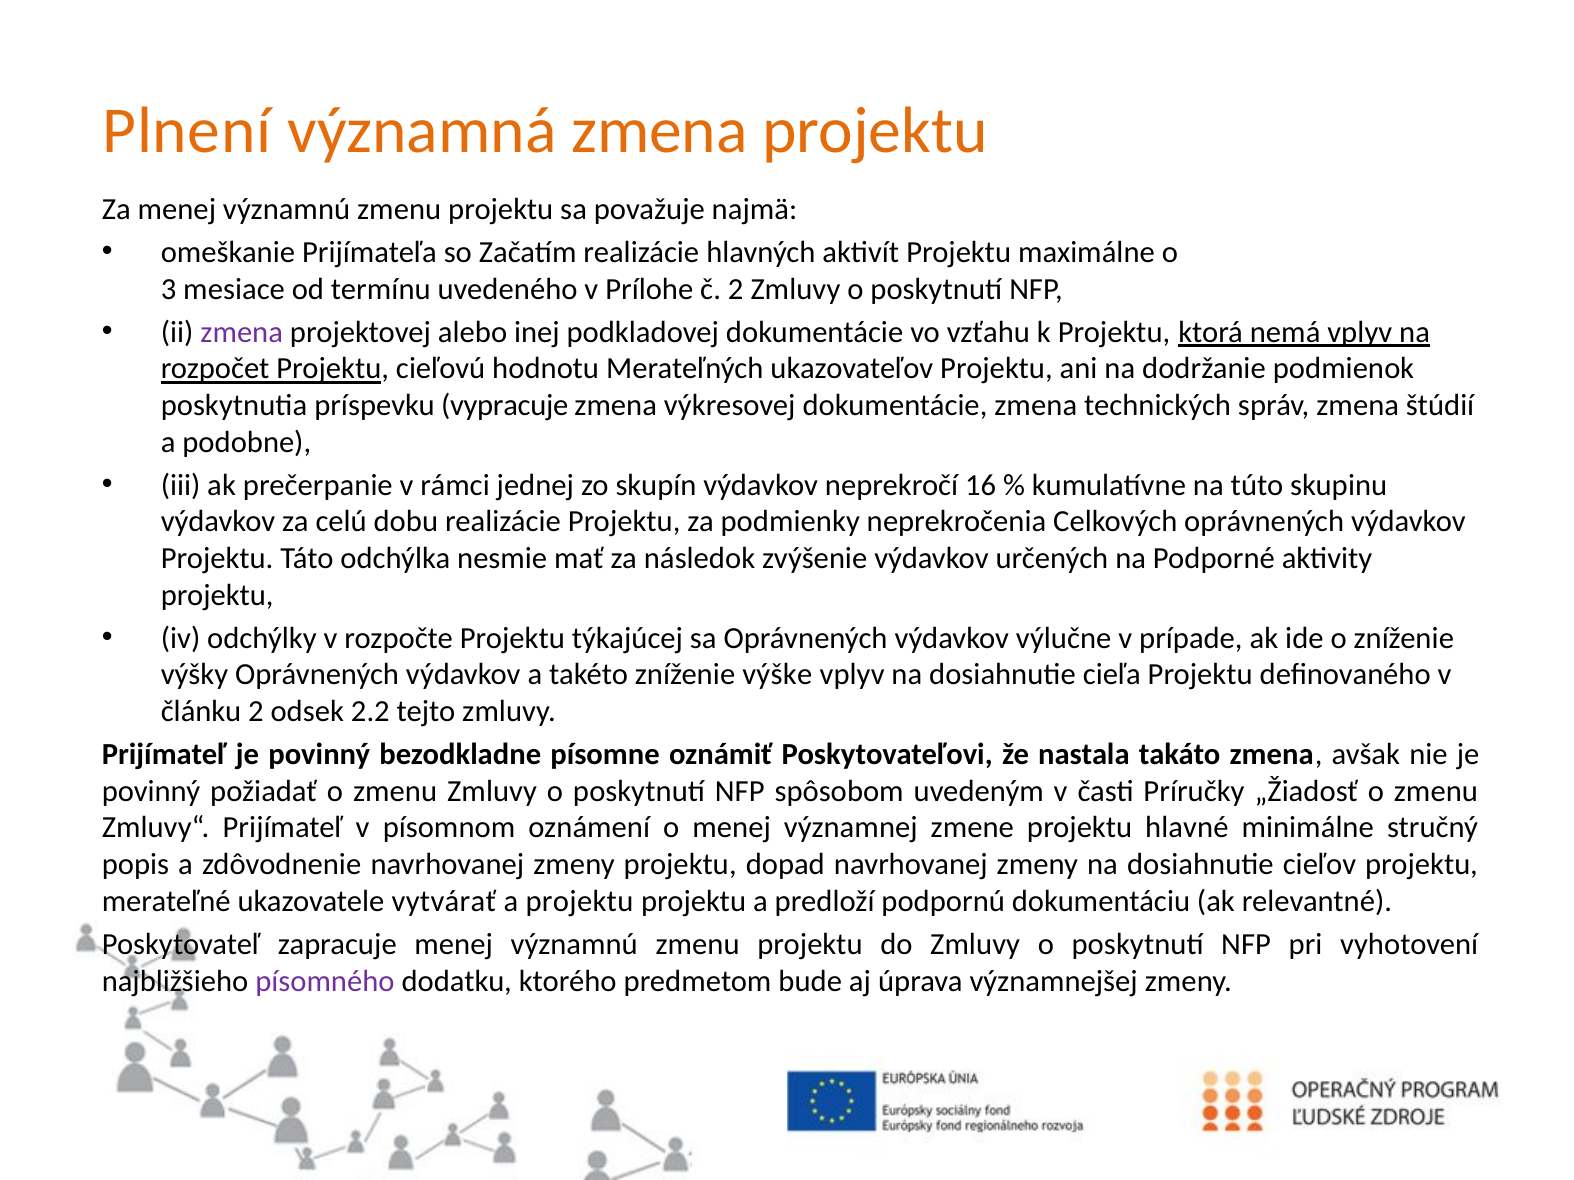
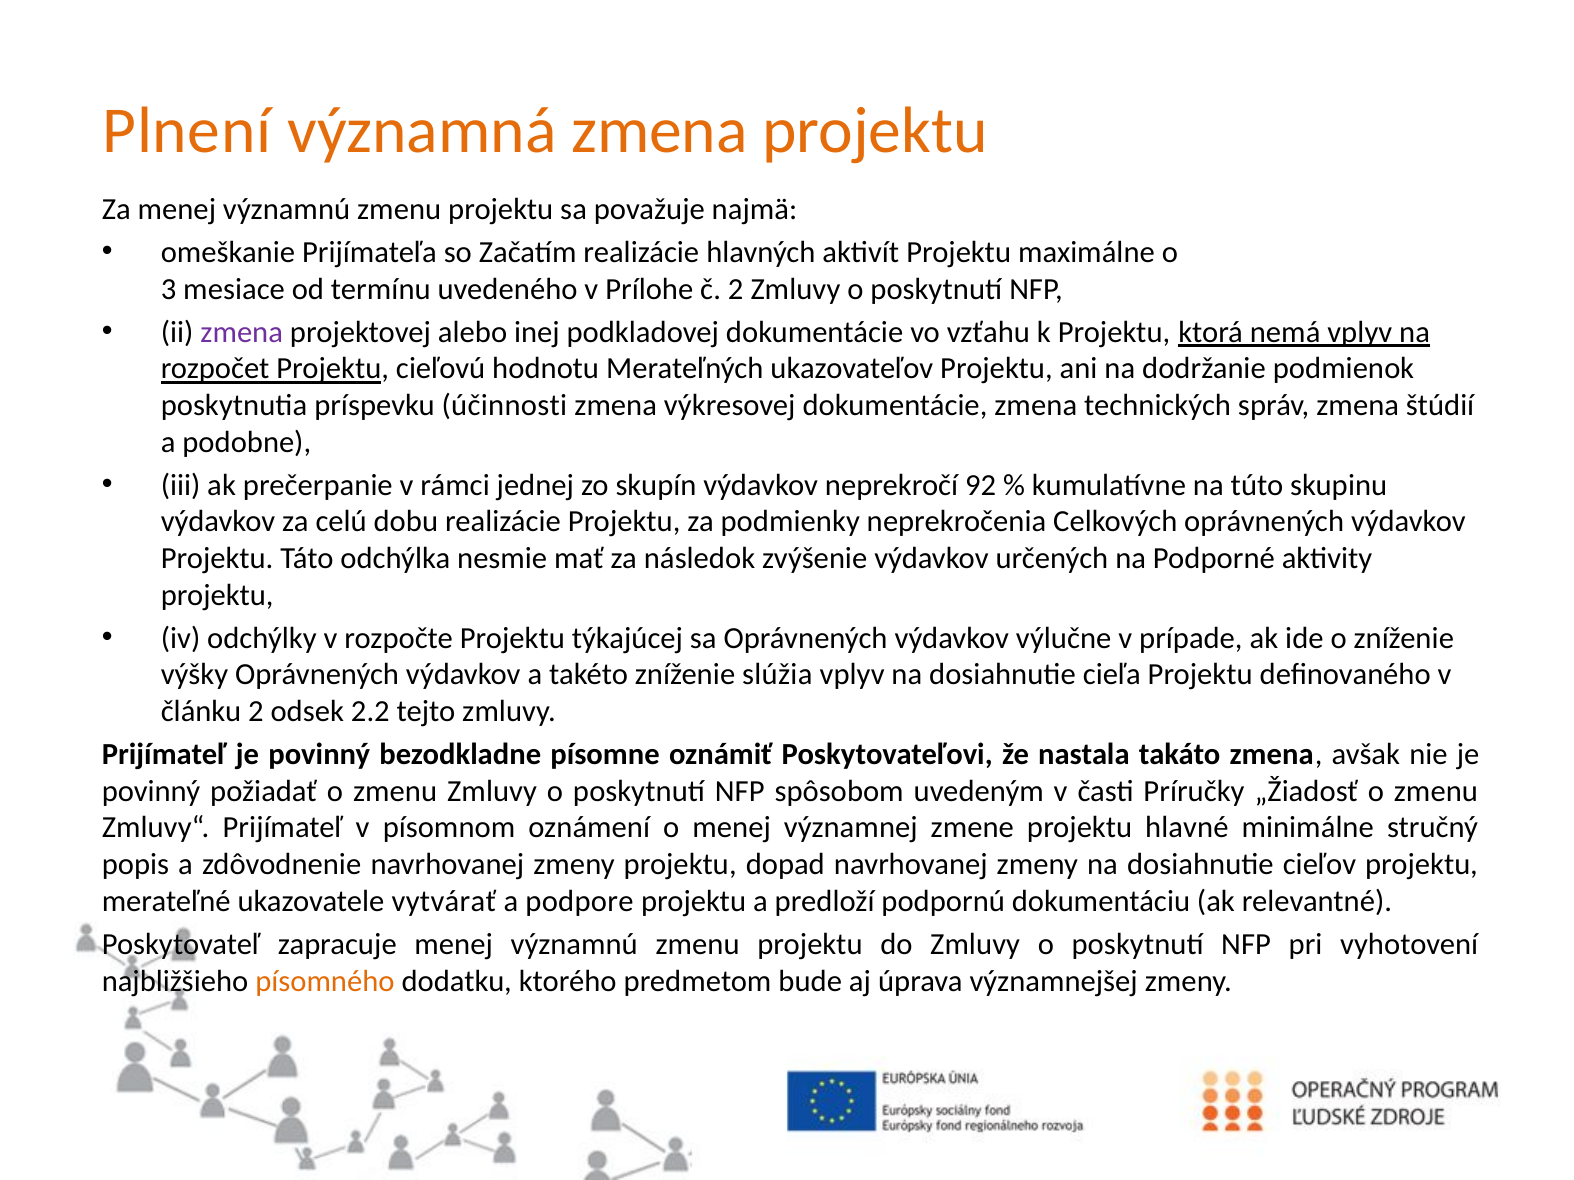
vypracuje: vypracuje -> účinnosti
16: 16 -> 92
výške: výške -> slúžia
a projektu: projektu -> podpore
písomného colour: purple -> orange
